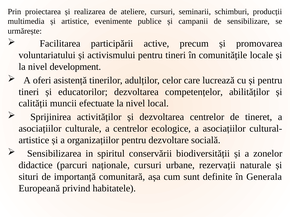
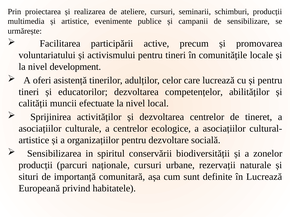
didactice at (36, 165): didactice -> producții
în Generala: Generala -> Lucrează
